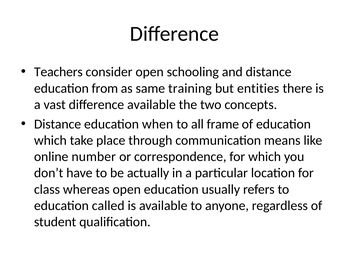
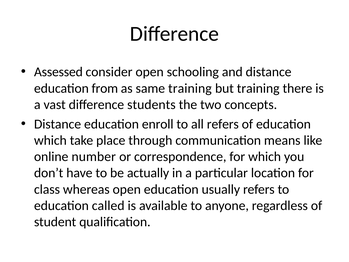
Teachers: Teachers -> Assessed
but entities: entities -> training
difference available: available -> students
when: when -> enroll
all frame: frame -> refers
